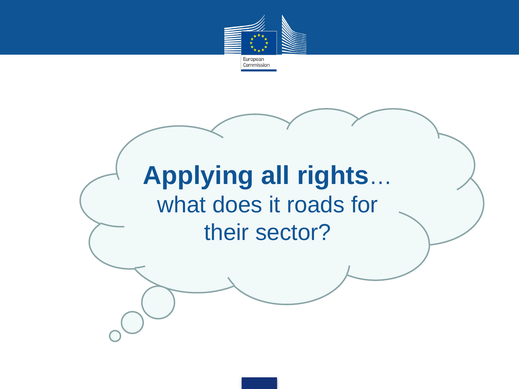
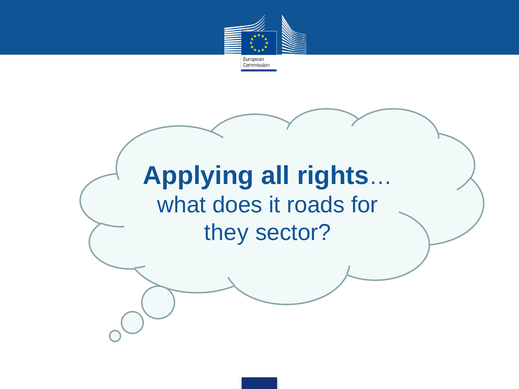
their: their -> they
